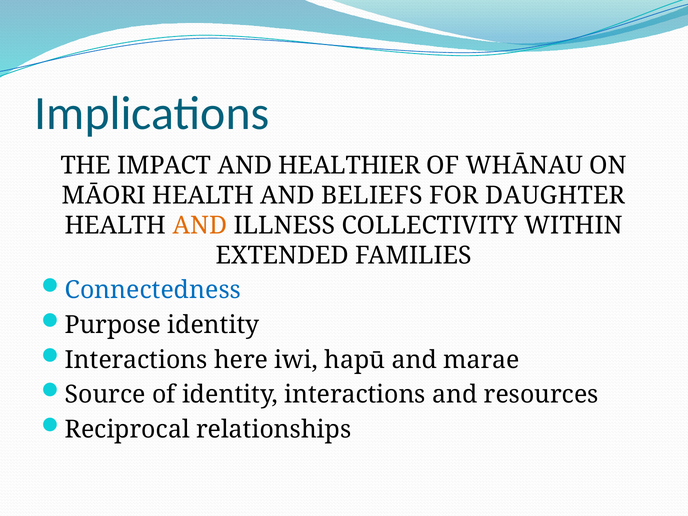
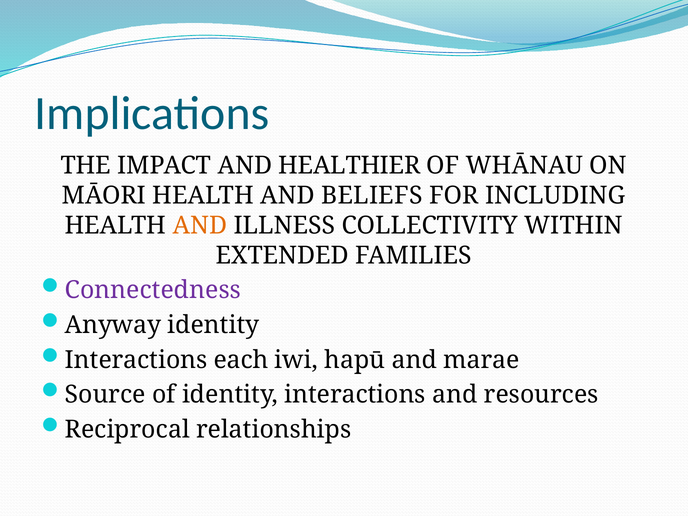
DAUGHTER: DAUGHTER -> INCLUDING
Connectedness colour: blue -> purple
Purpose: Purpose -> Anyway
here: here -> each
